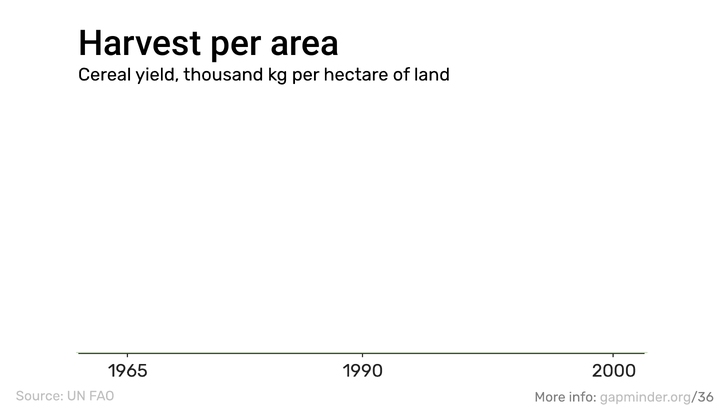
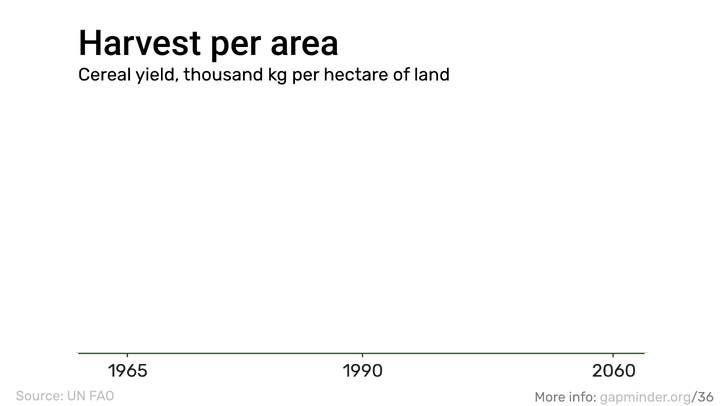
2000: 2000 -> 2060
